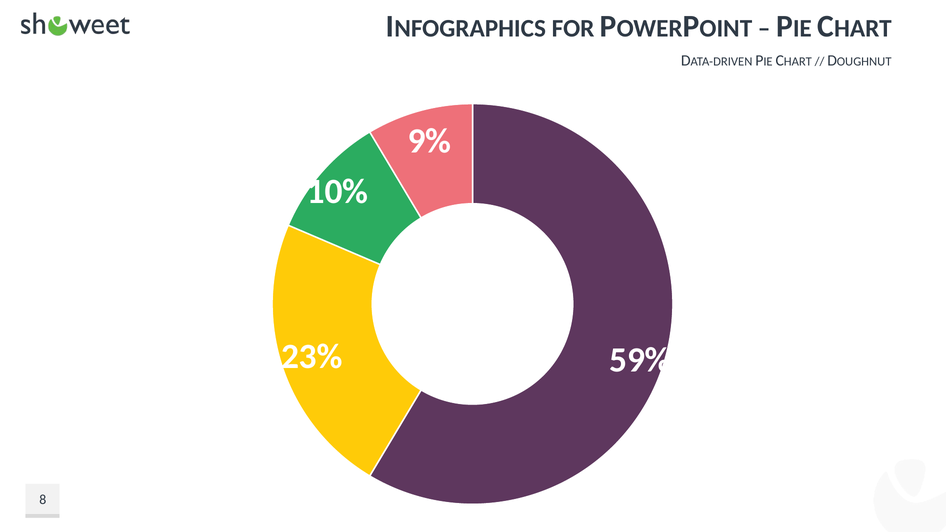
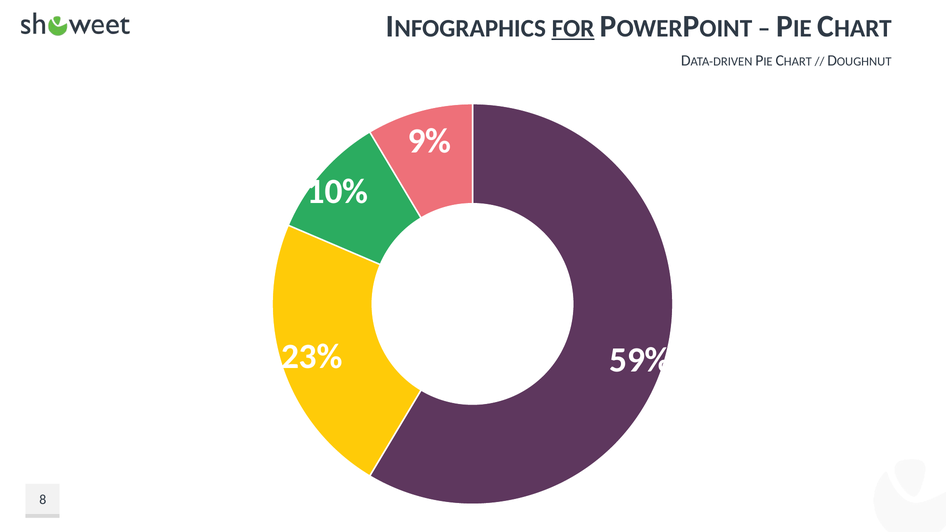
FOR underline: none -> present
